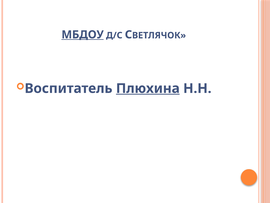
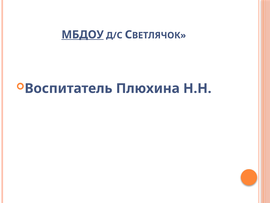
Плюхина underline: present -> none
